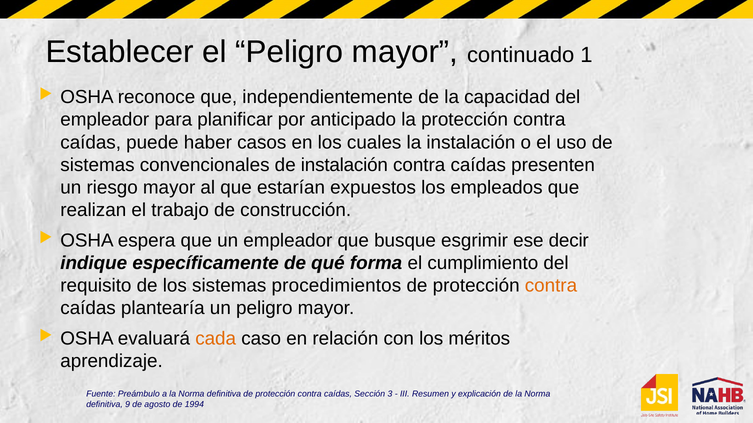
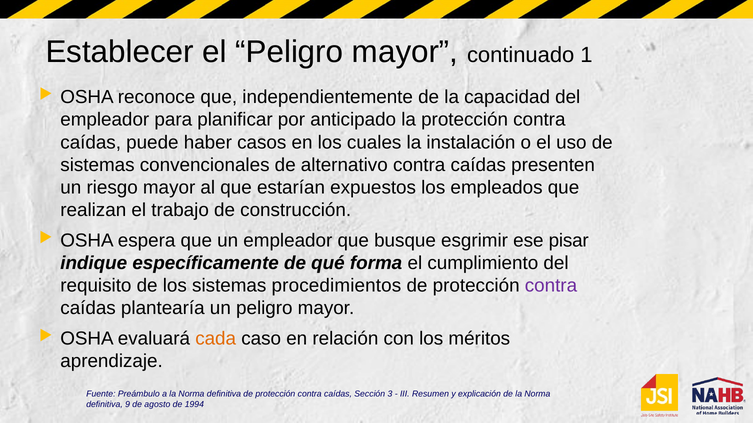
de instalación: instalación -> alternativo
decir: decir -> pisar
contra at (551, 286) colour: orange -> purple
